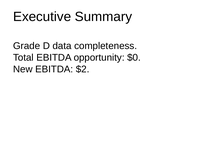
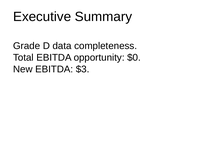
$2: $2 -> $3
